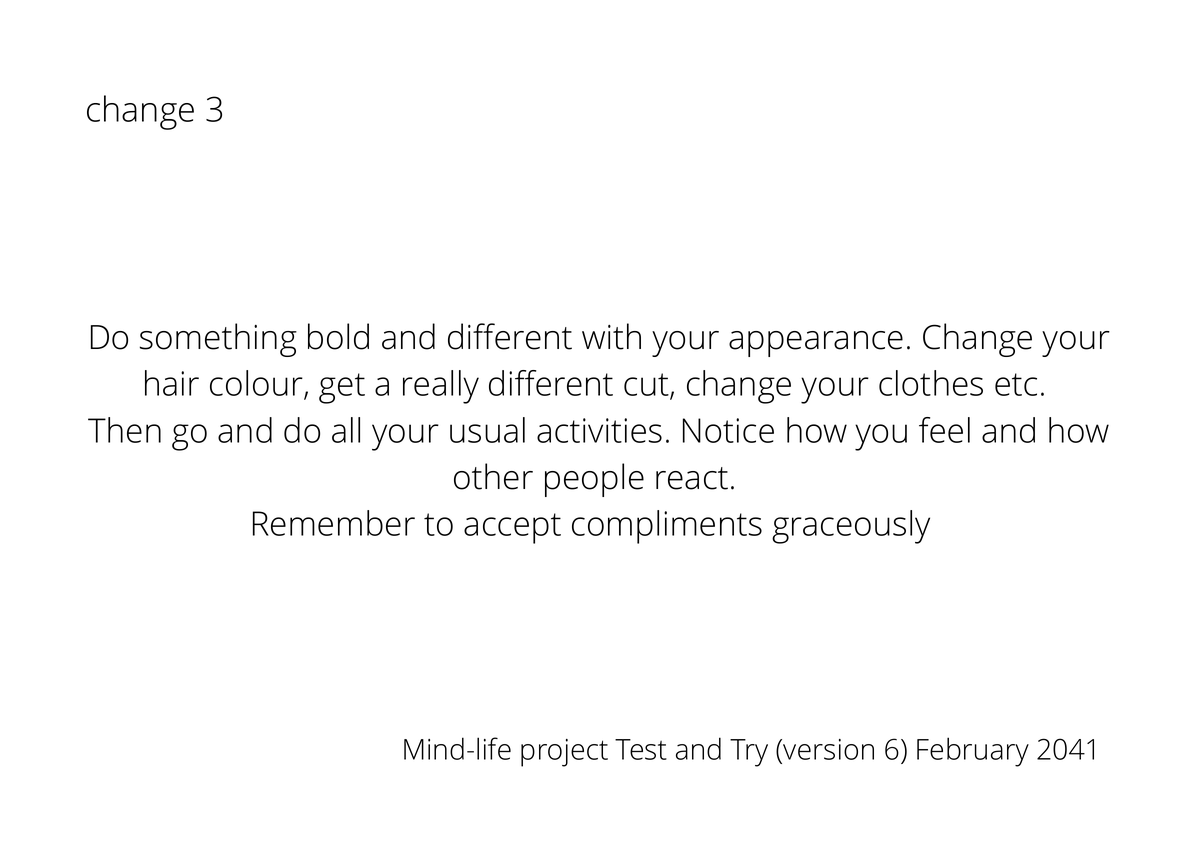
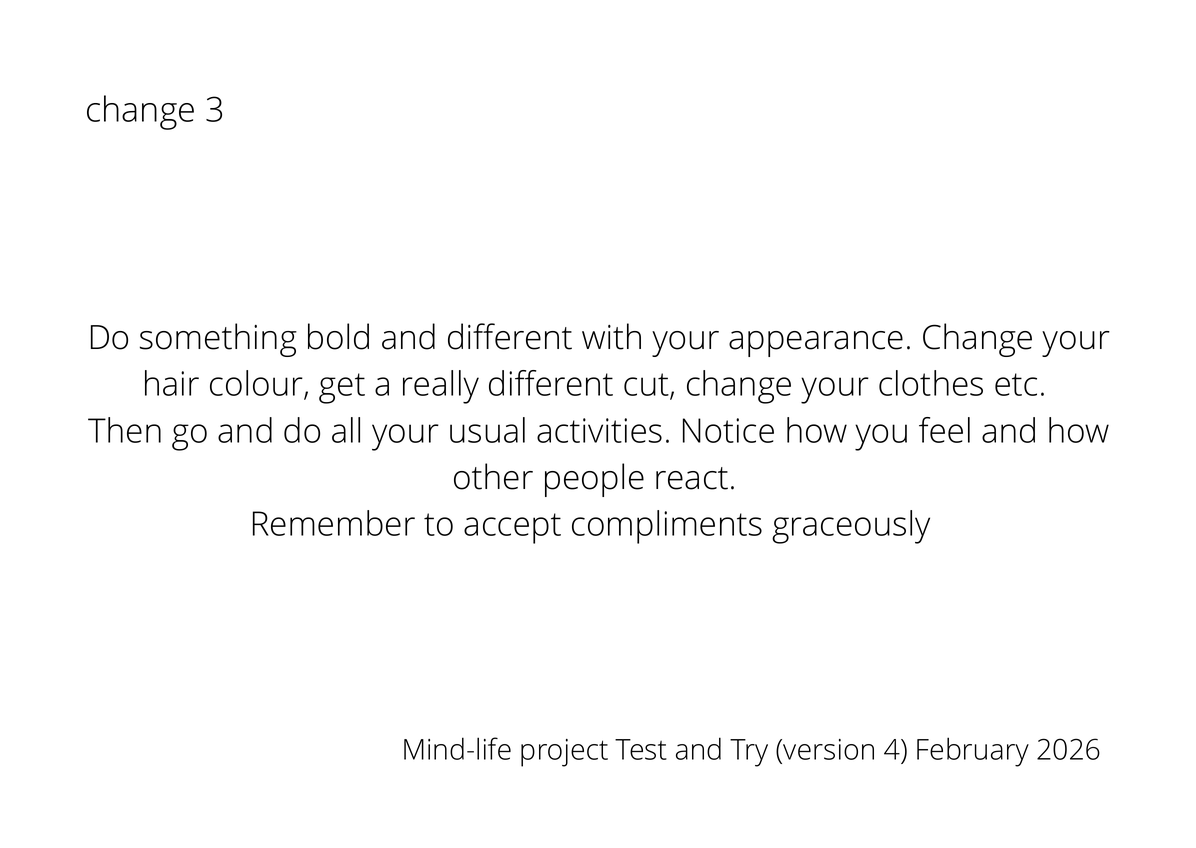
6: 6 -> 4
2041: 2041 -> 2026
